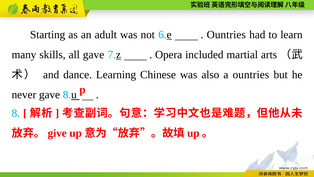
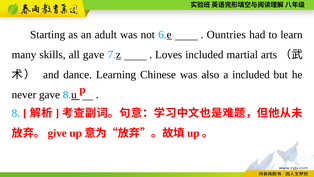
Opera: Opera -> Loves
a ountries: ountries -> included
